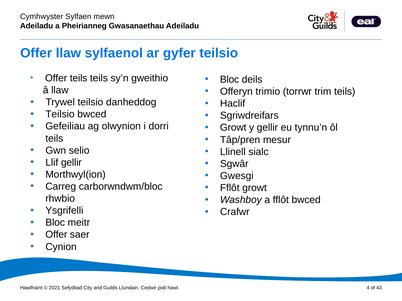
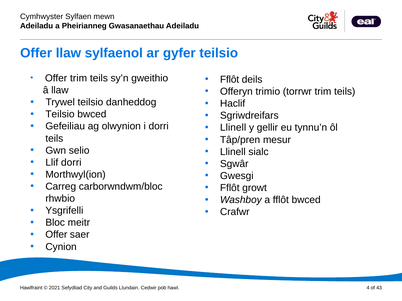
Offer teils: teils -> trim
Bloc at (230, 80): Bloc -> Fflôt
Growt at (233, 128): Growt -> Llinell
Llif gellir: gellir -> dorri
